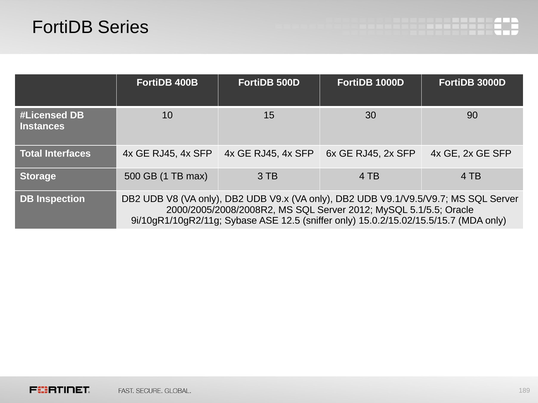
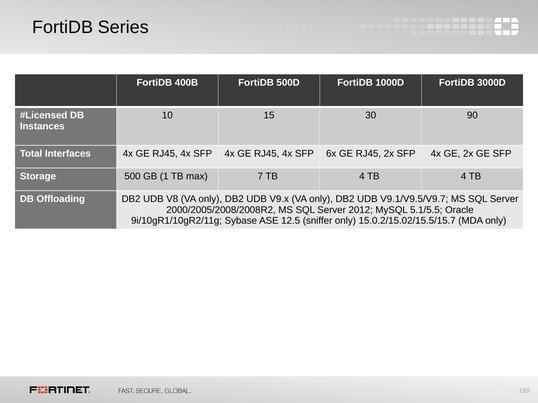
3: 3 -> 7
Inspection: Inspection -> Offloading
